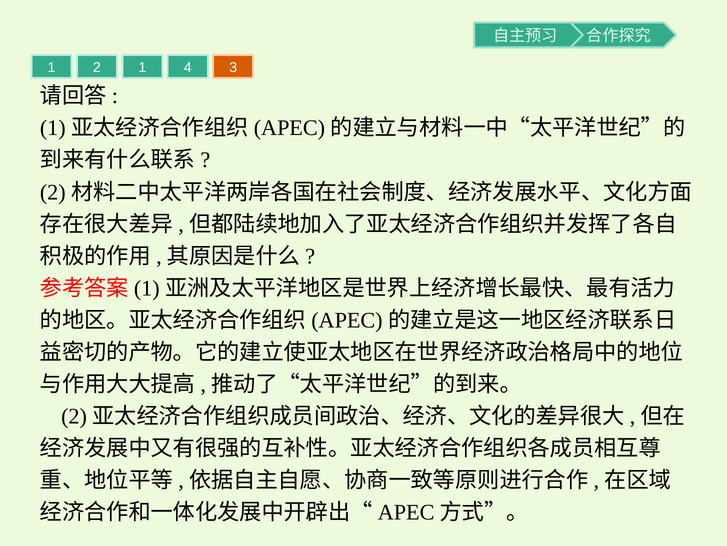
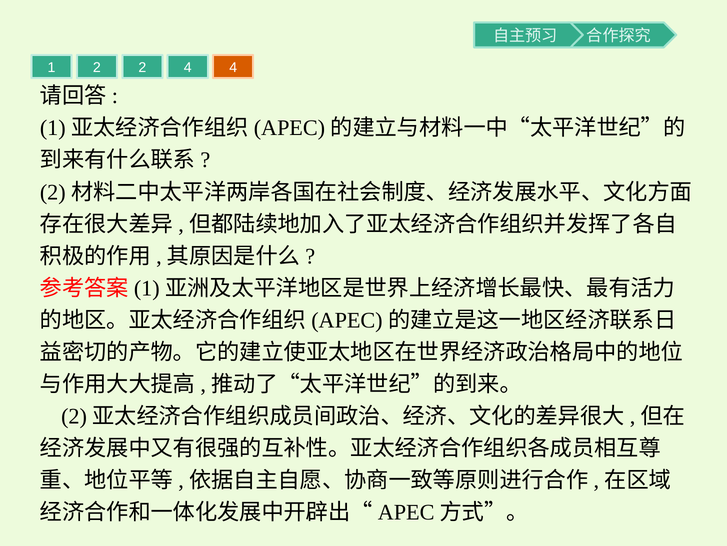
2 1: 1 -> 2
4 3: 3 -> 4
